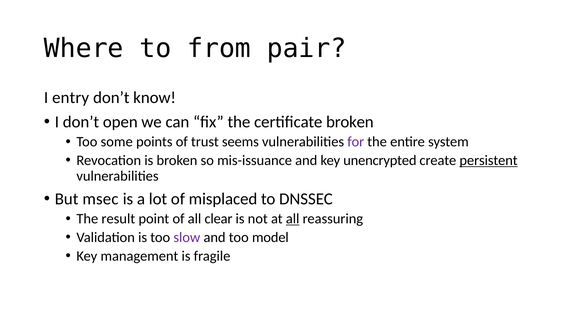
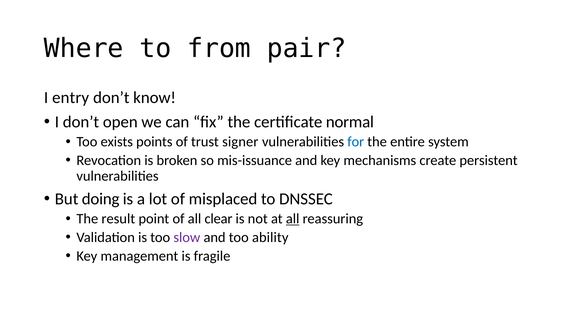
certificate broken: broken -> normal
some: some -> exists
seems: seems -> signer
for colour: purple -> blue
unencrypted: unencrypted -> mechanisms
persistent underline: present -> none
msec: msec -> doing
model: model -> ability
